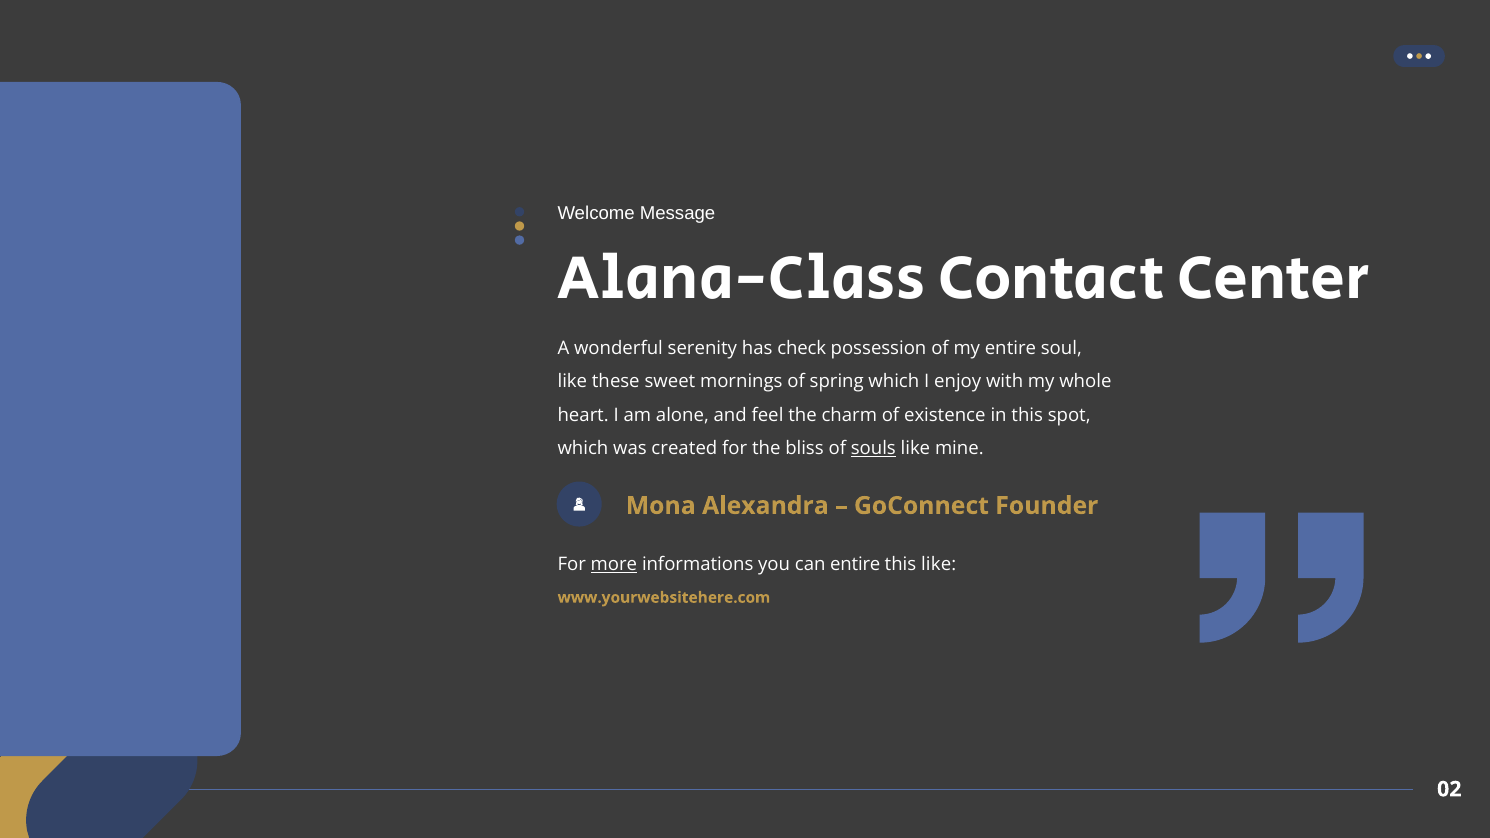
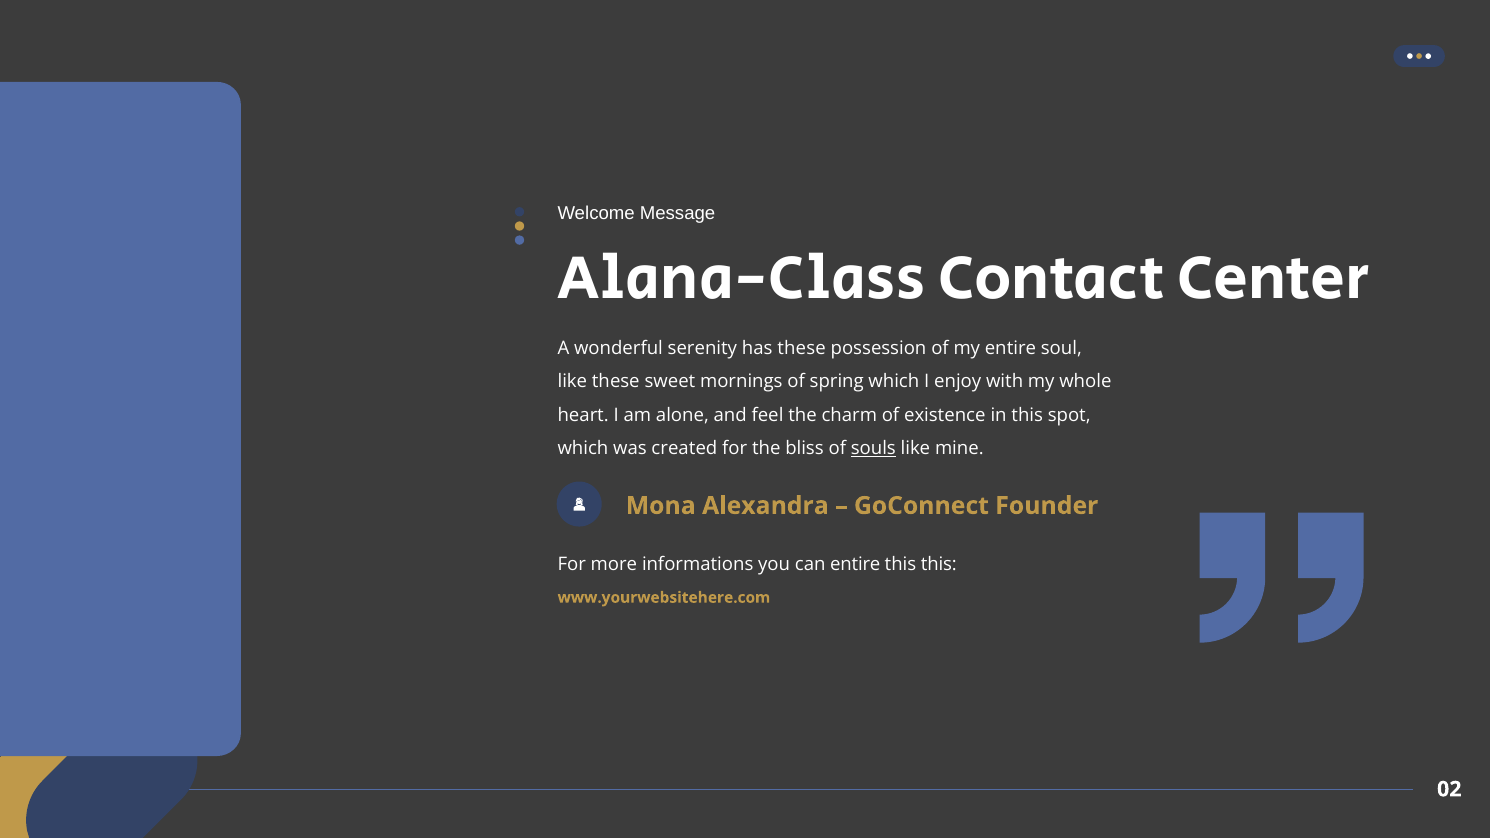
has check: check -> these
more underline: present -> none
this like: like -> this
